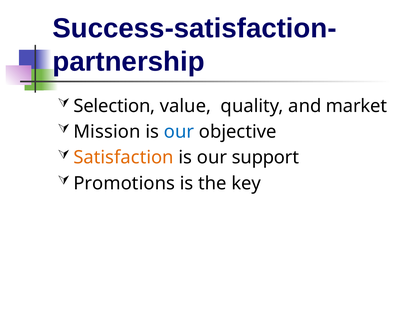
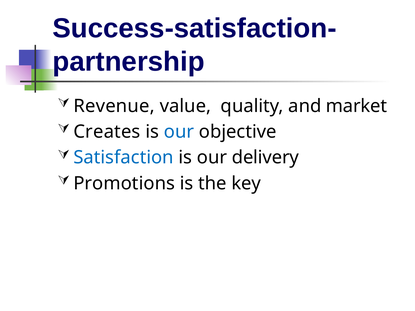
Selection: Selection -> Revenue
Mission: Mission -> Creates
Satisfaction colour: orange -> blue
support: support -> delivery
